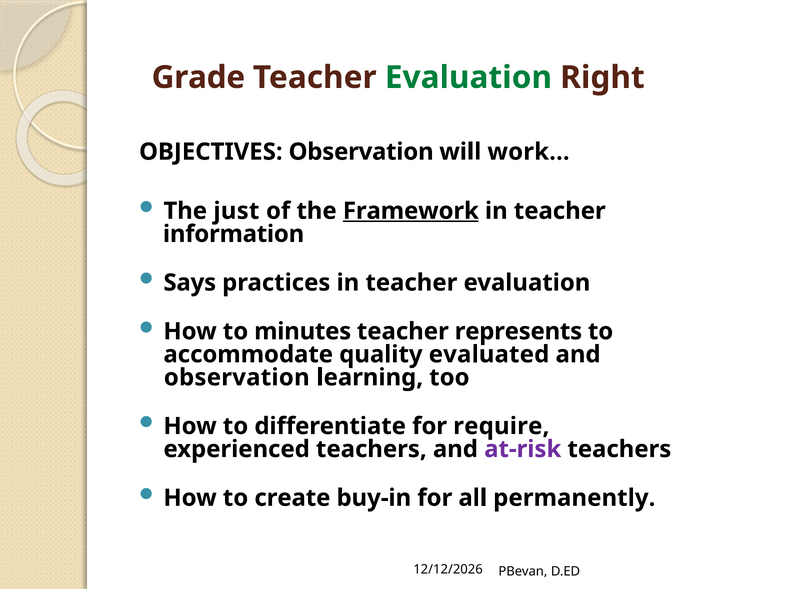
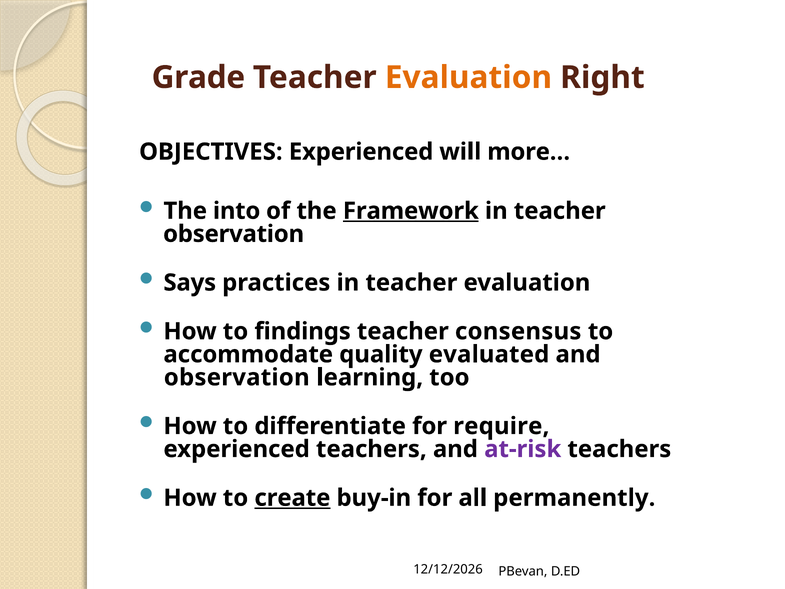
Evaluation at (468, 77) colour: green -> orange
OBJECTIVES Observation: Observation -> Experienced
work…: work… -> more…
just: just -> into
information at (234, 234): information -> observation
minutes: minutes -> findings
represents: represents -> consensus
create underline: none -> present
